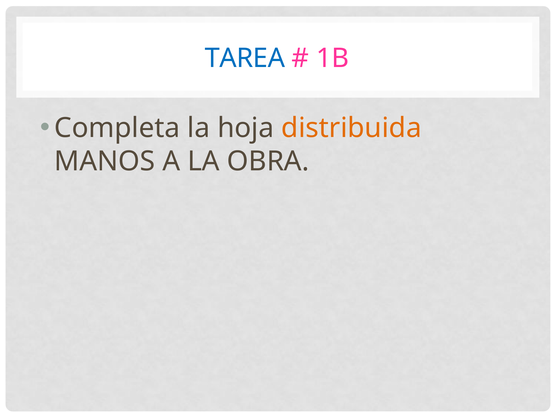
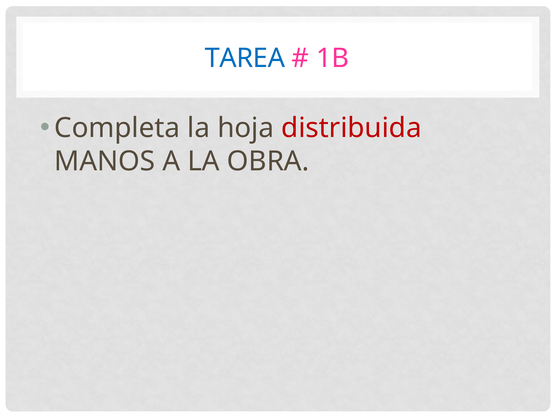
distribuida colour: orange -> red
